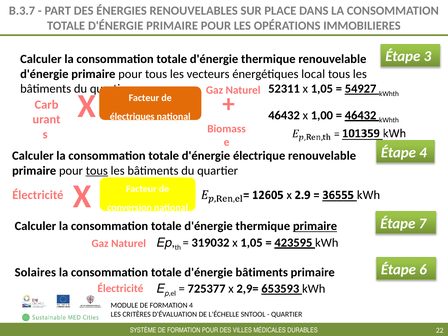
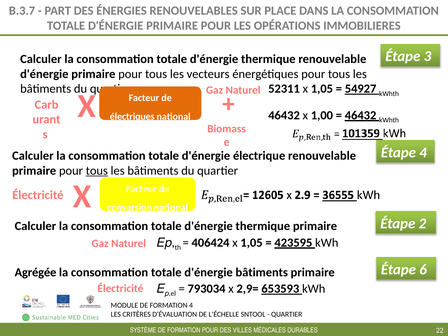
énergétiques local: local -> pour
7: 7 -> 2
primaire at (315, 226) underline: present -> none
319032: 319032 -> 406424
Solaires: Solaires -> Agrégée
725377: 725377 -> 793034
